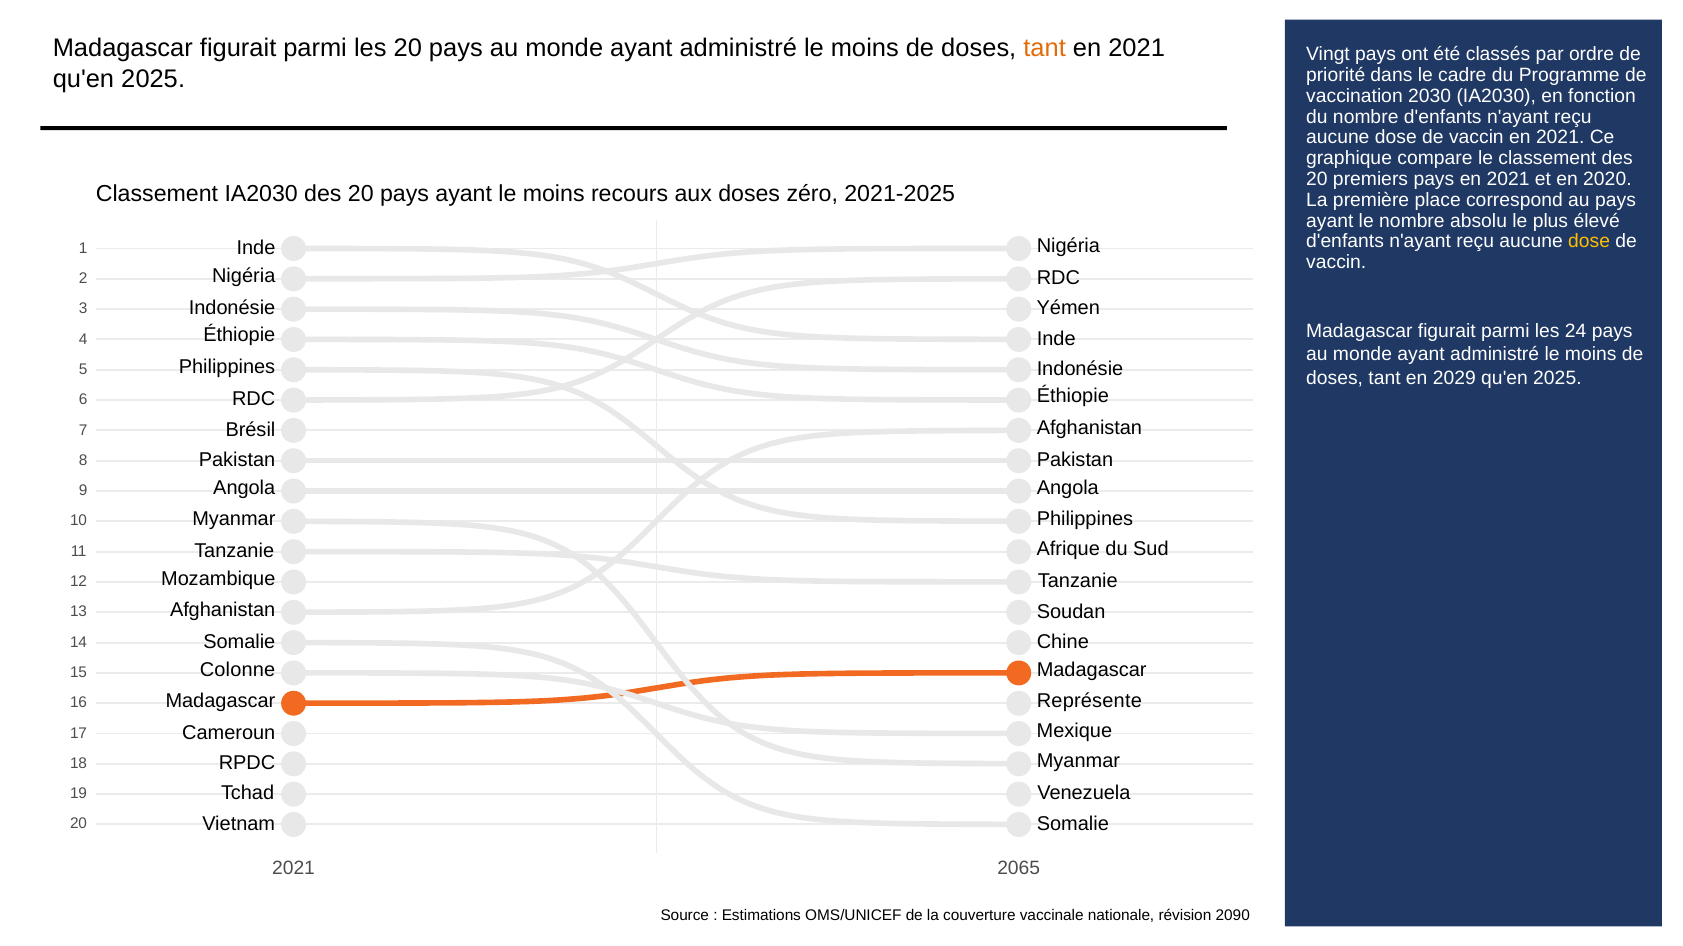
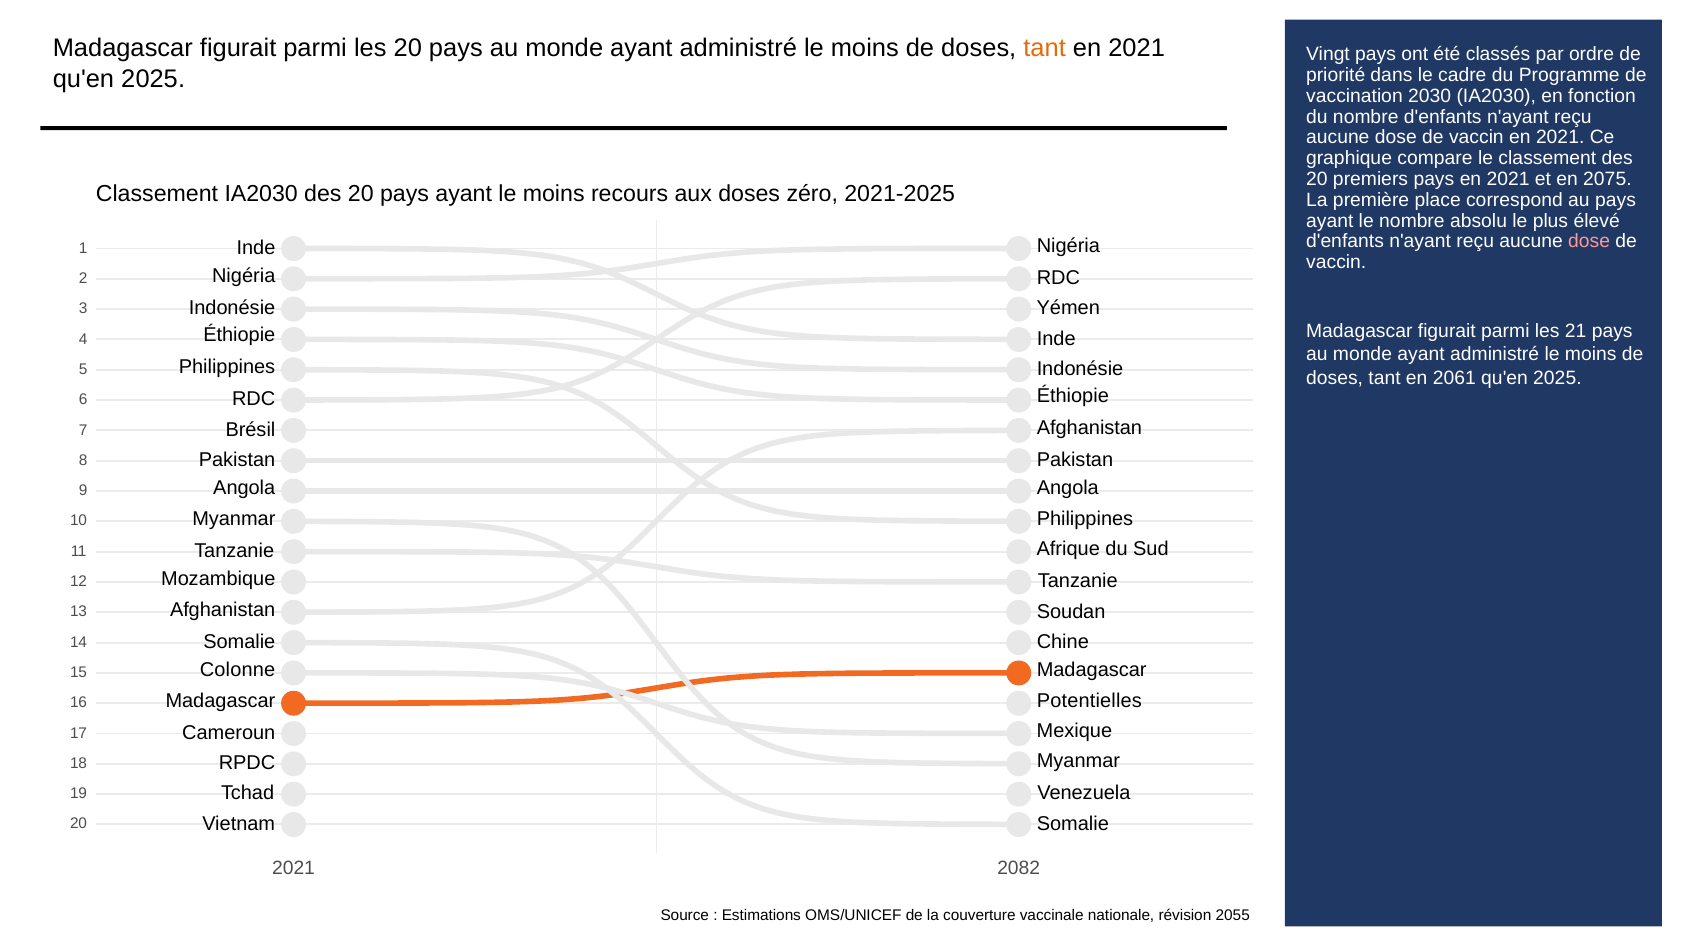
2020: 2020 -> 2075
dose at (1589, 242) colour: yellow -> pink
24: 24 -> 21
2029: 2029 -> 2061
Représente: Représente -> Potentielles
2065: 2065 -> 2082
2090: 2090 -> 2055
